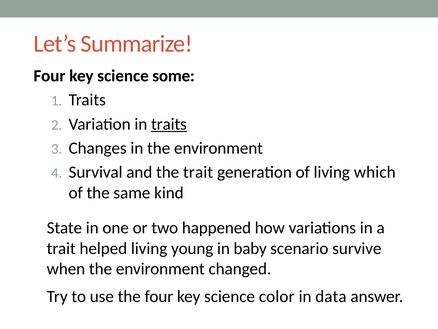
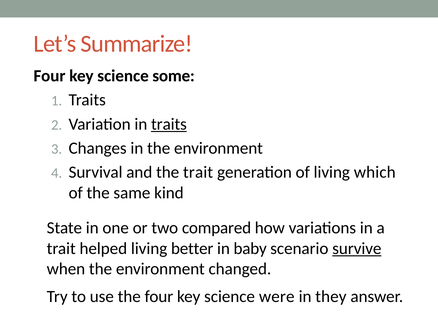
happened: happened -> compared
young: young -> better
survive underline: none -> present
color: color -> were
data: data -> they
